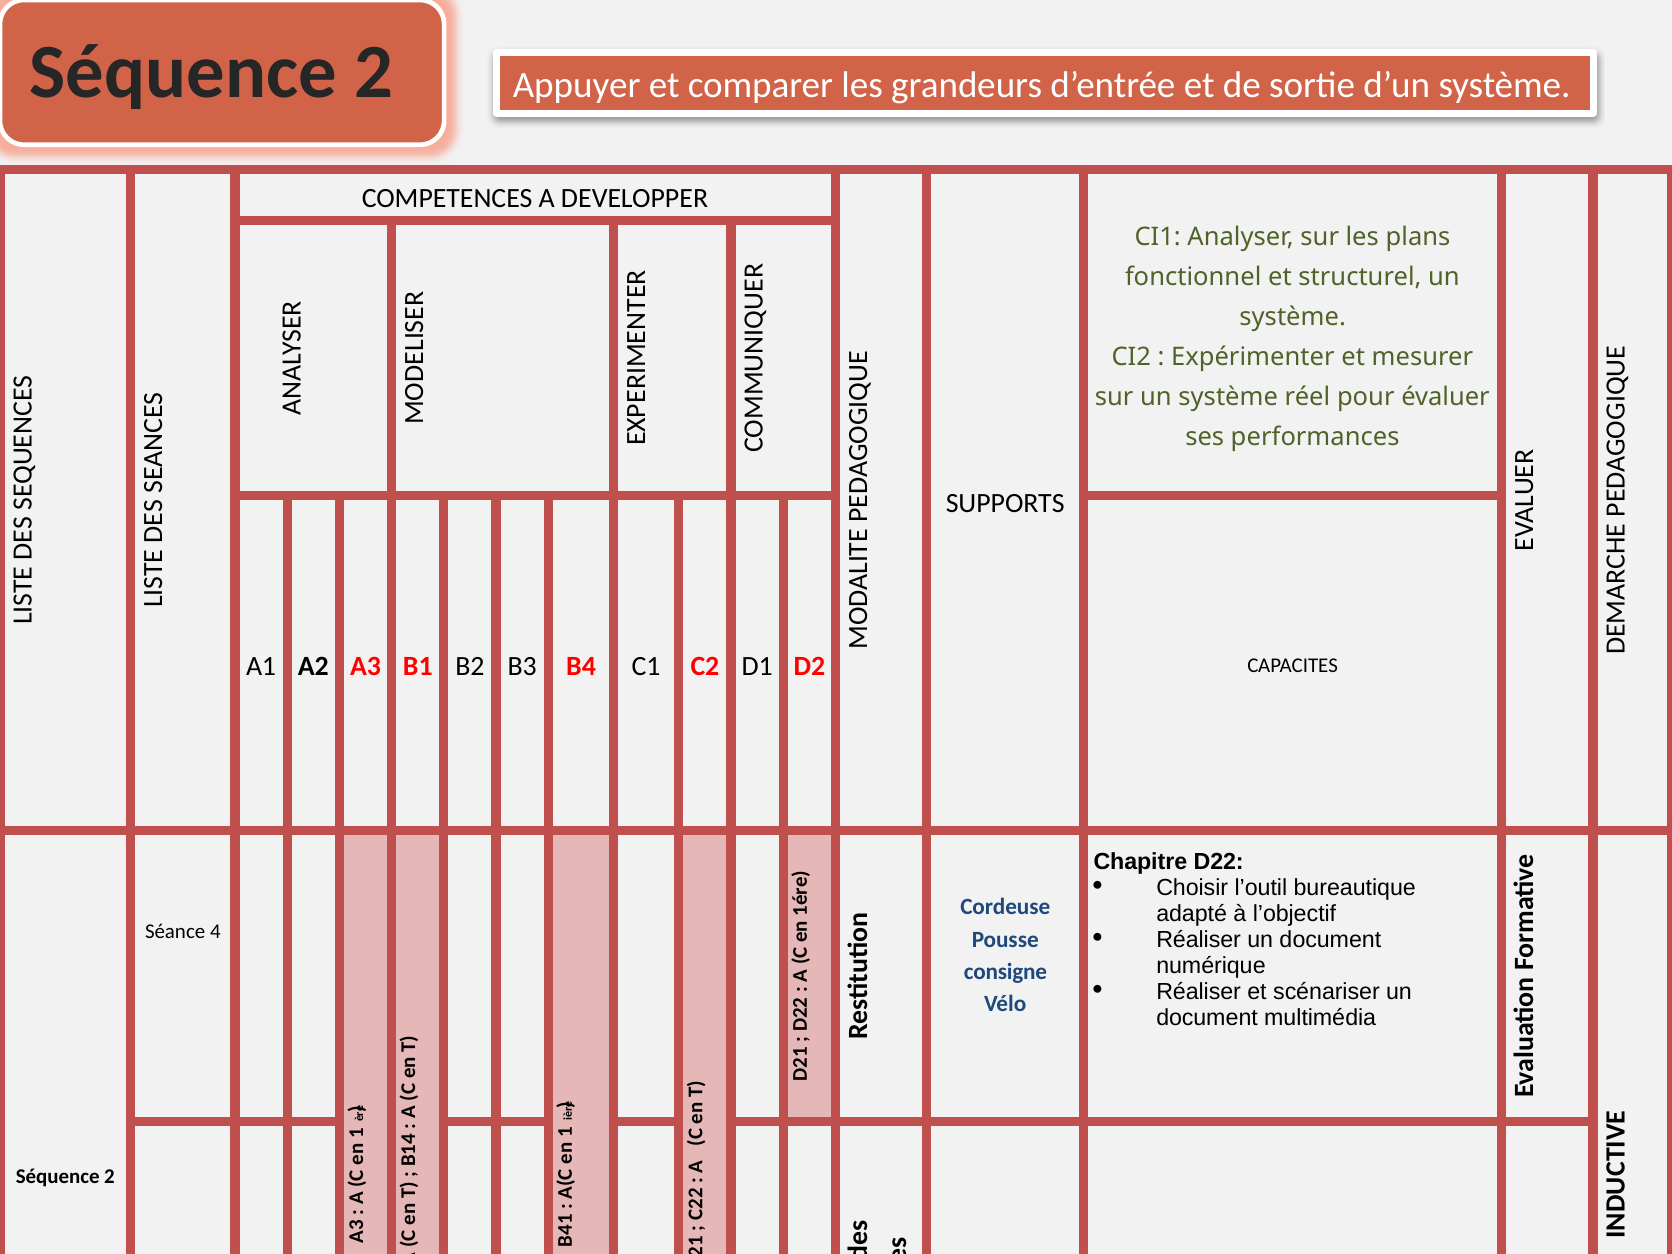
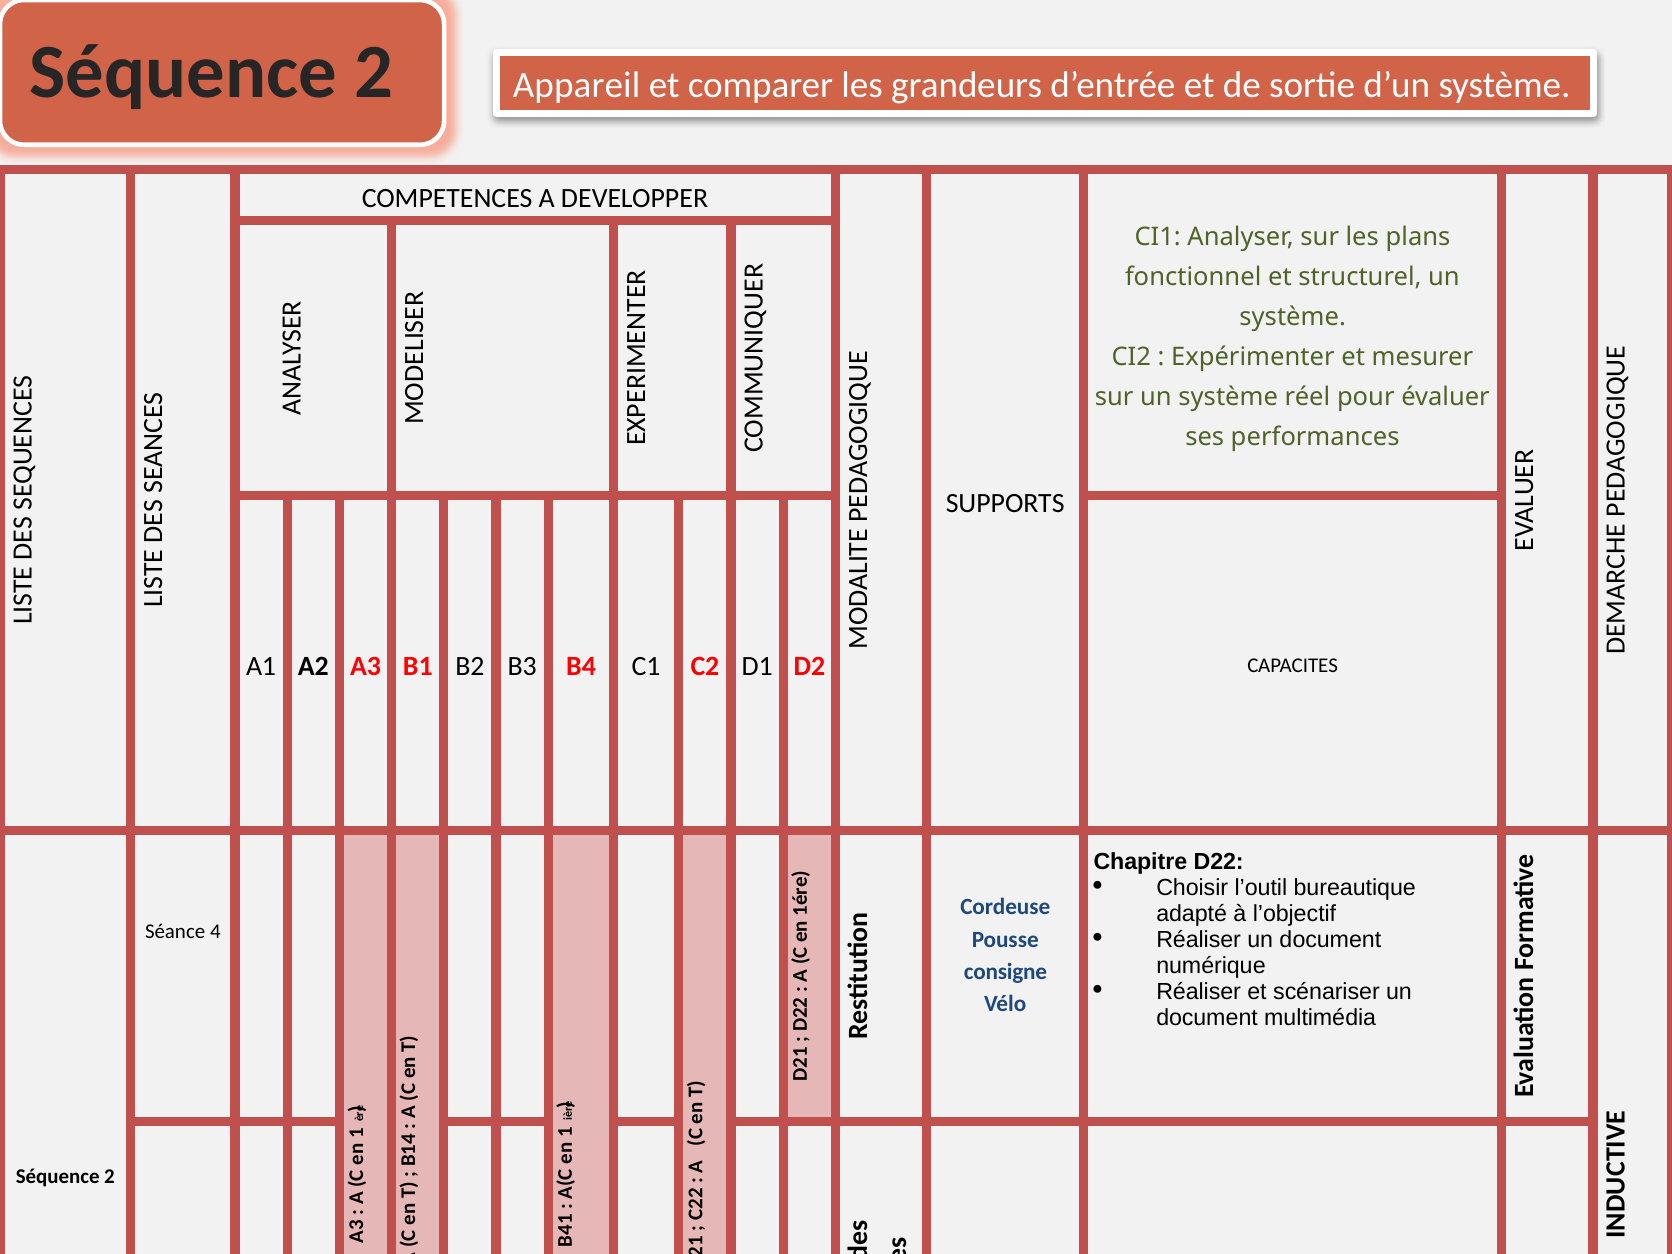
Appuyer: Appuyer -> Appareil
